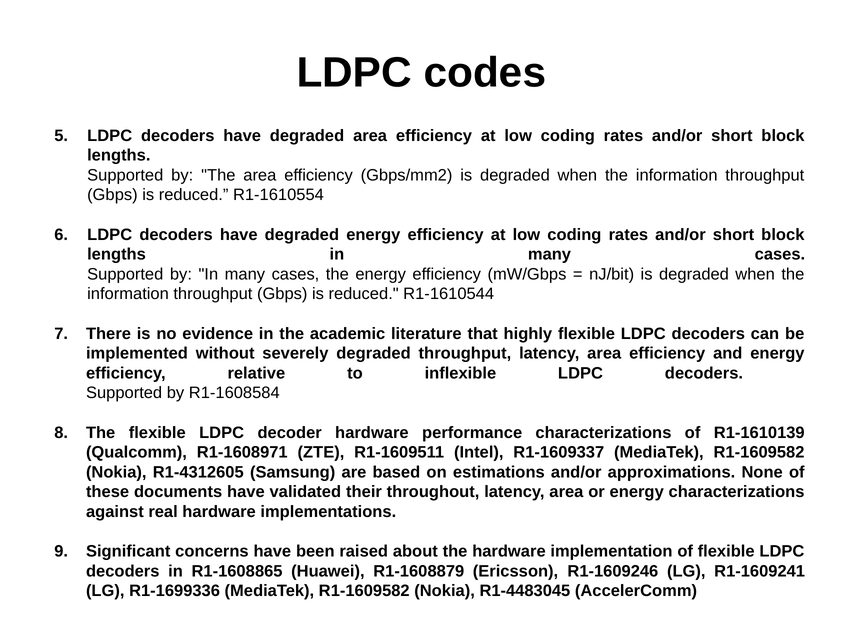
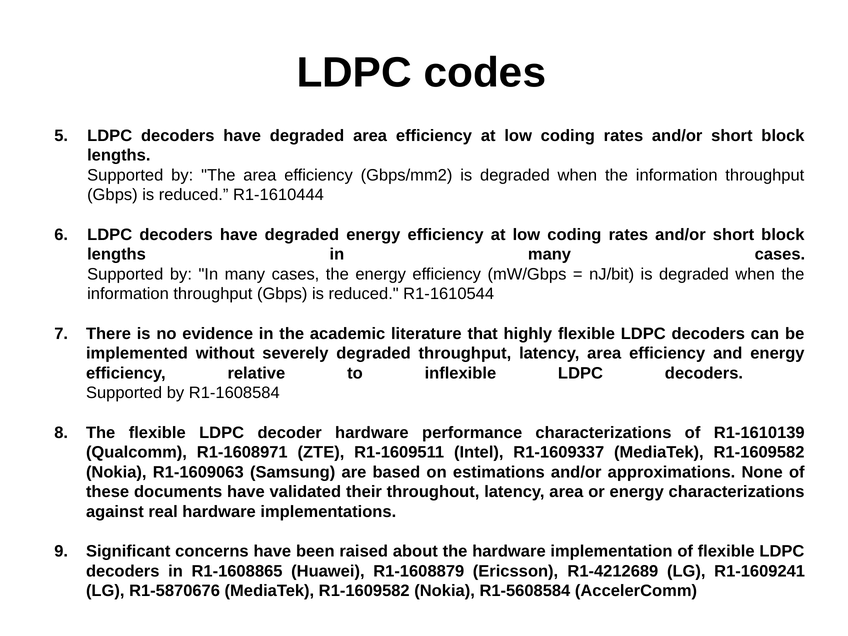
R1-1610554: R1-1610554 -> R1-1610444
R1-4312605: R1-4312605 -> R1-1609063
R1-1609246: R1-1609246 -> R1-4212689
R1-1699336: R1-1699336 -> R1-5870676
R1-4483045: R1-4483045 -> R1-5608584
